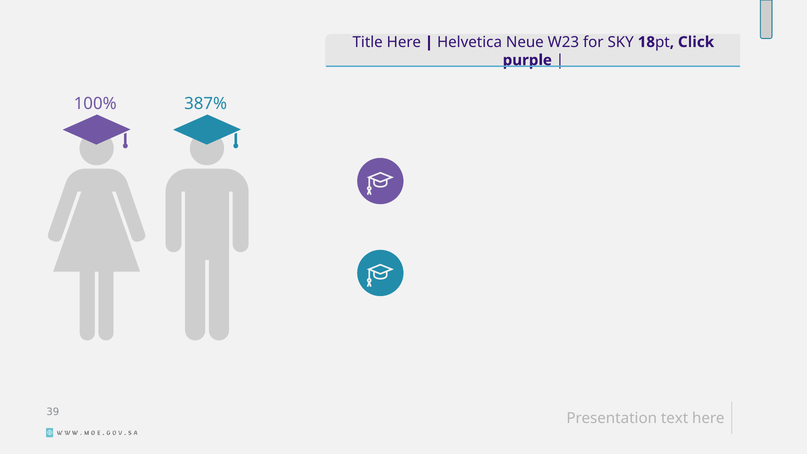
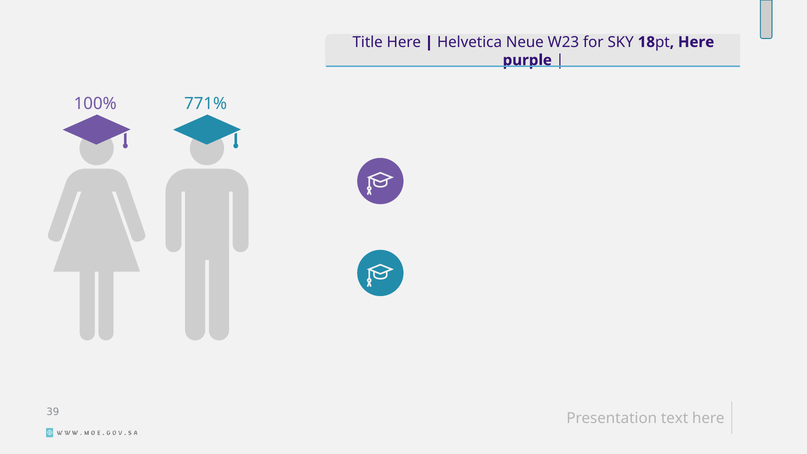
Click at (696, 42): Click -> Here
387%: 387% -> 771%
